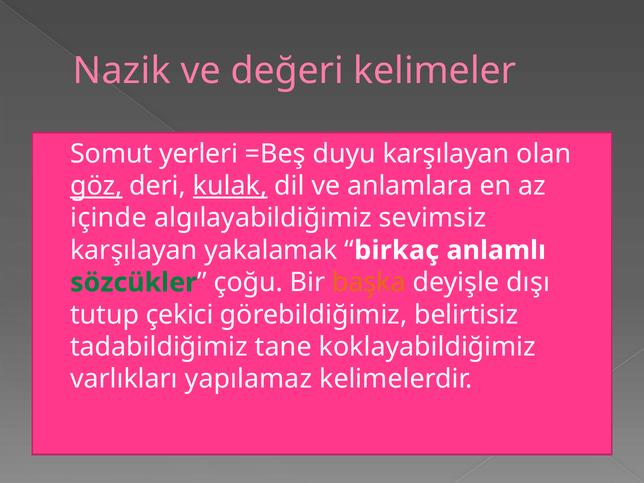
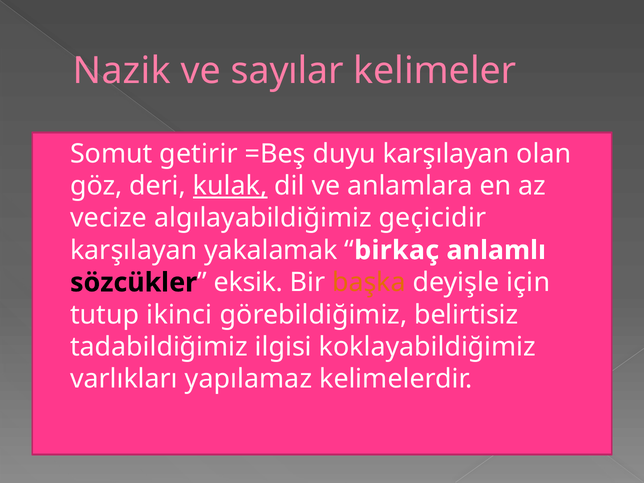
değeri: değeri -> sayılar
yerleri: yerleri -> getirir
göz underline: present -> none
içinde: içinde -> vecize
sevimsiz: sevimsiz -> geçicidir
sözcükler colour: green -> black
çoğu: çoğu -> eksik
dışı: dışı -> için
çekici: çekici -> ikinci
tane: tane -> ilgisi
